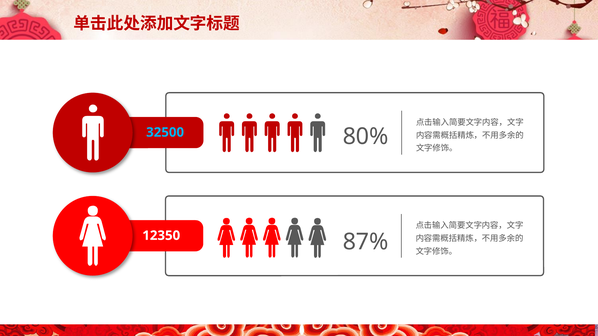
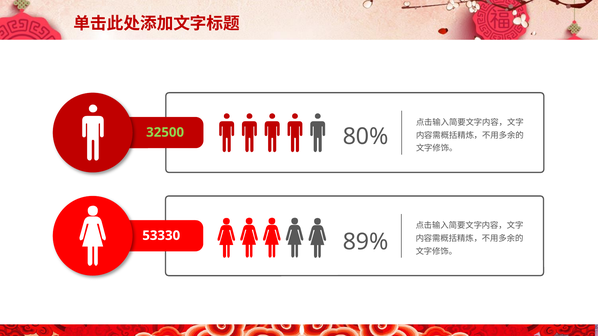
32500 colour: light blue -> light green
12350: 12350 -> 53330
87%: 87% -> 89%
